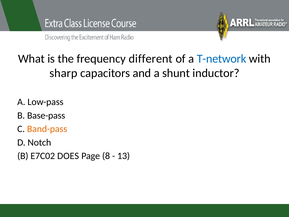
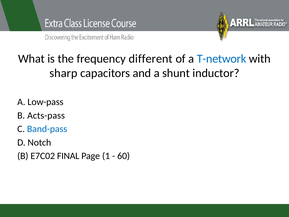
Base-pass: Base-pass -> Acts-pass
Band-pass colour: orange -> blue
DOES: DOES -> FINAL
8: 8 -> 1
13: 13 -> 60
